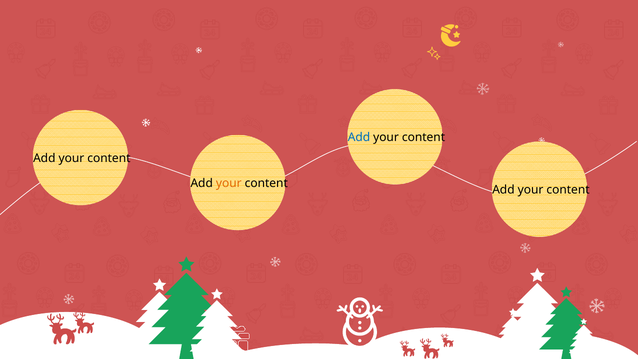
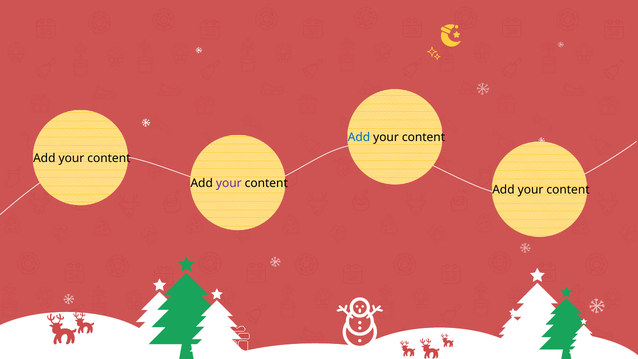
your at (229, 183) colour: orange -> purple
